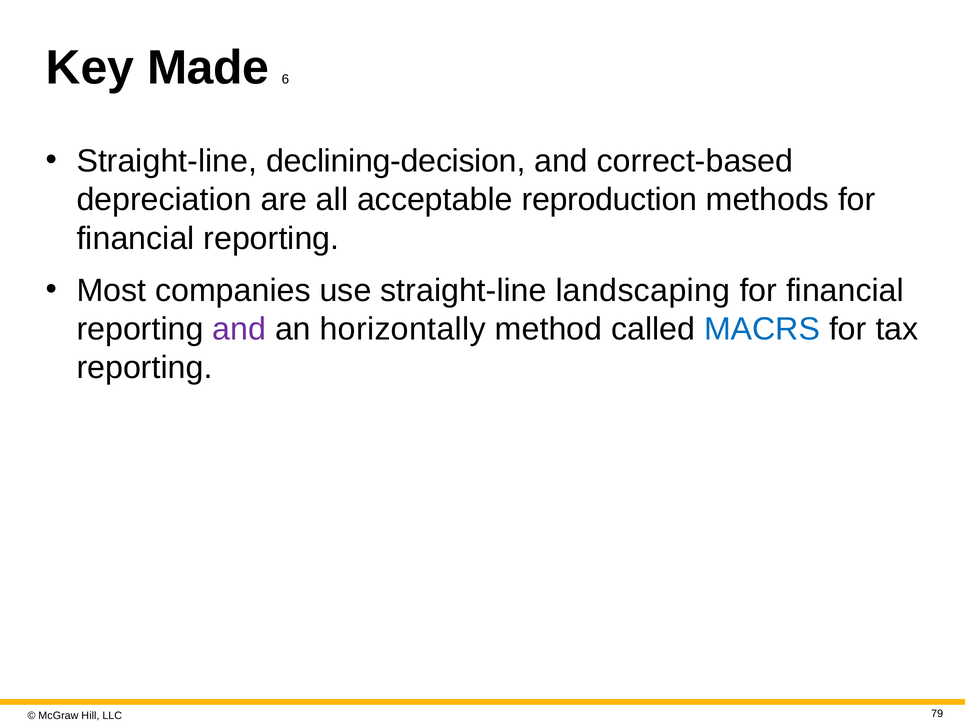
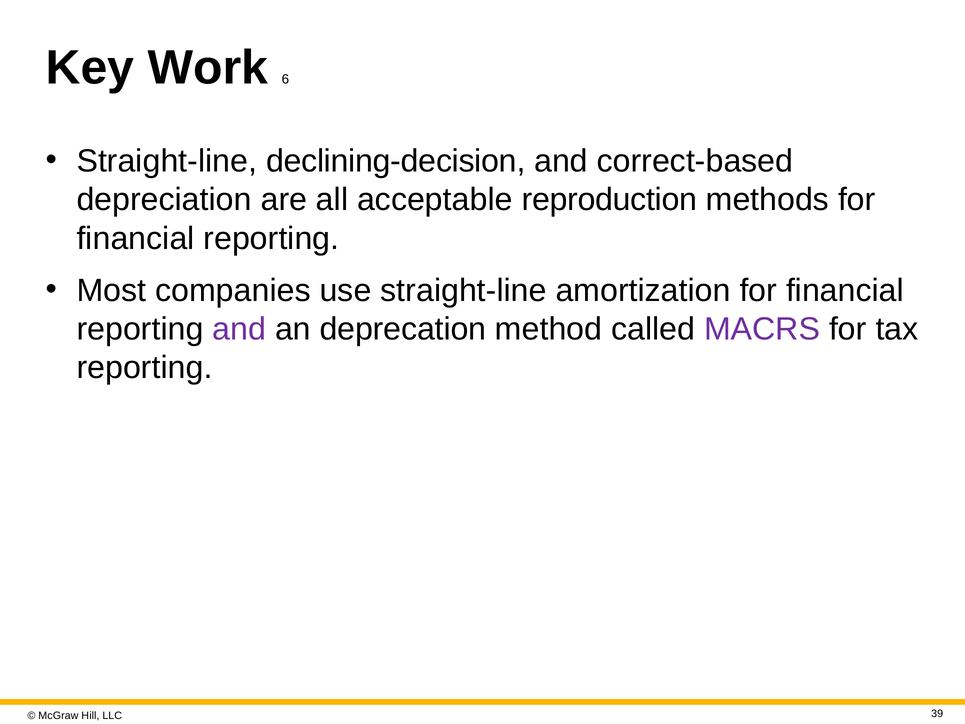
Made: Made -> Work
landscaping: landscaping -> amortization
horizontally: horizontally -> deprecation
MACRS colour: blue -> purple
79: 79 -> 39
